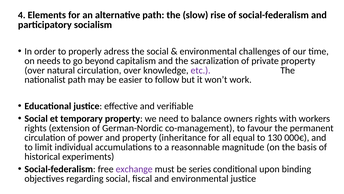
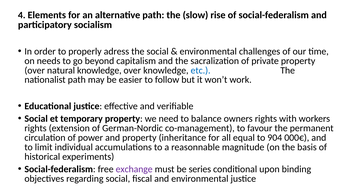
natural circulation: circulation -> knowledge
etc colour: purple -> blue
130: 130 -> 904
